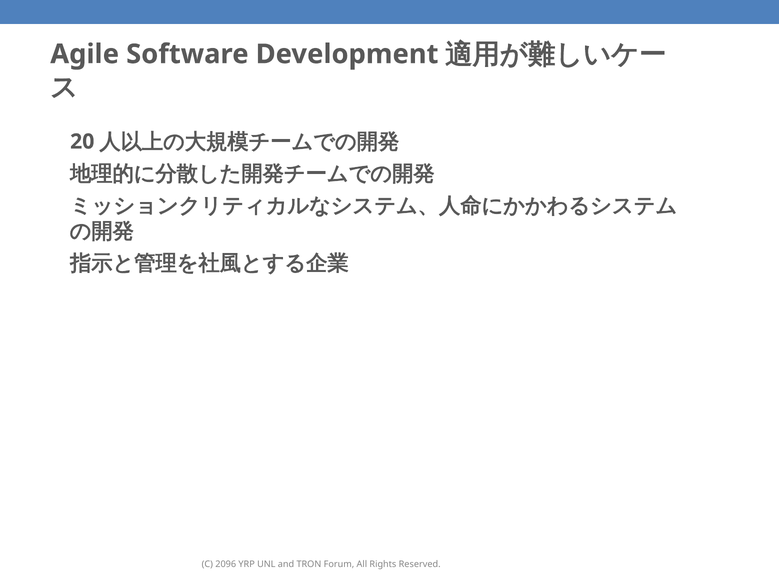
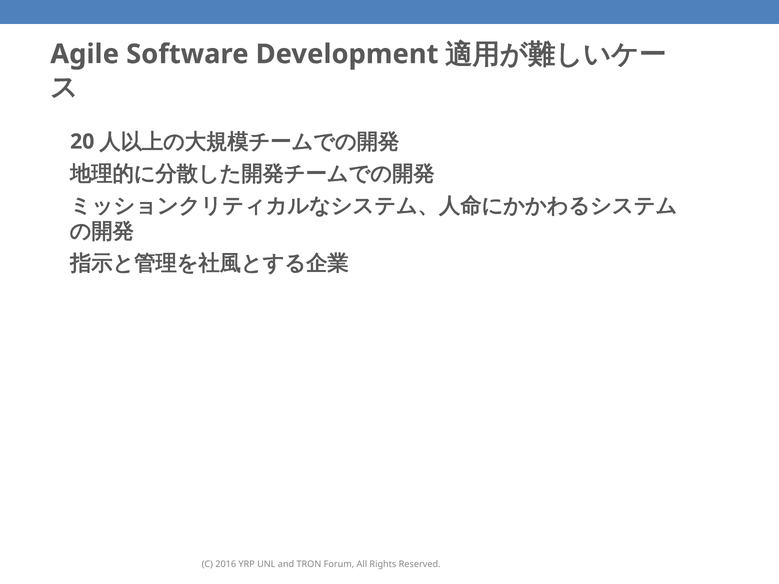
2096: 2096 -> 2016
